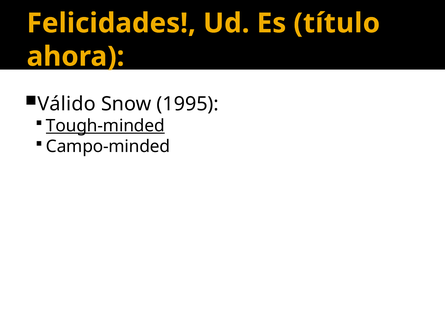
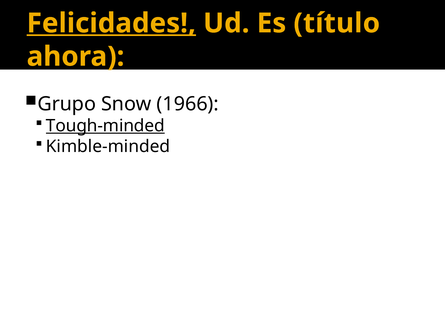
Felicidades underline: none -> present
Válido: Válido -> Grupo
1995: 1995 -> 1966
Campo-minded: Campo-minded -> Kimble-minded
